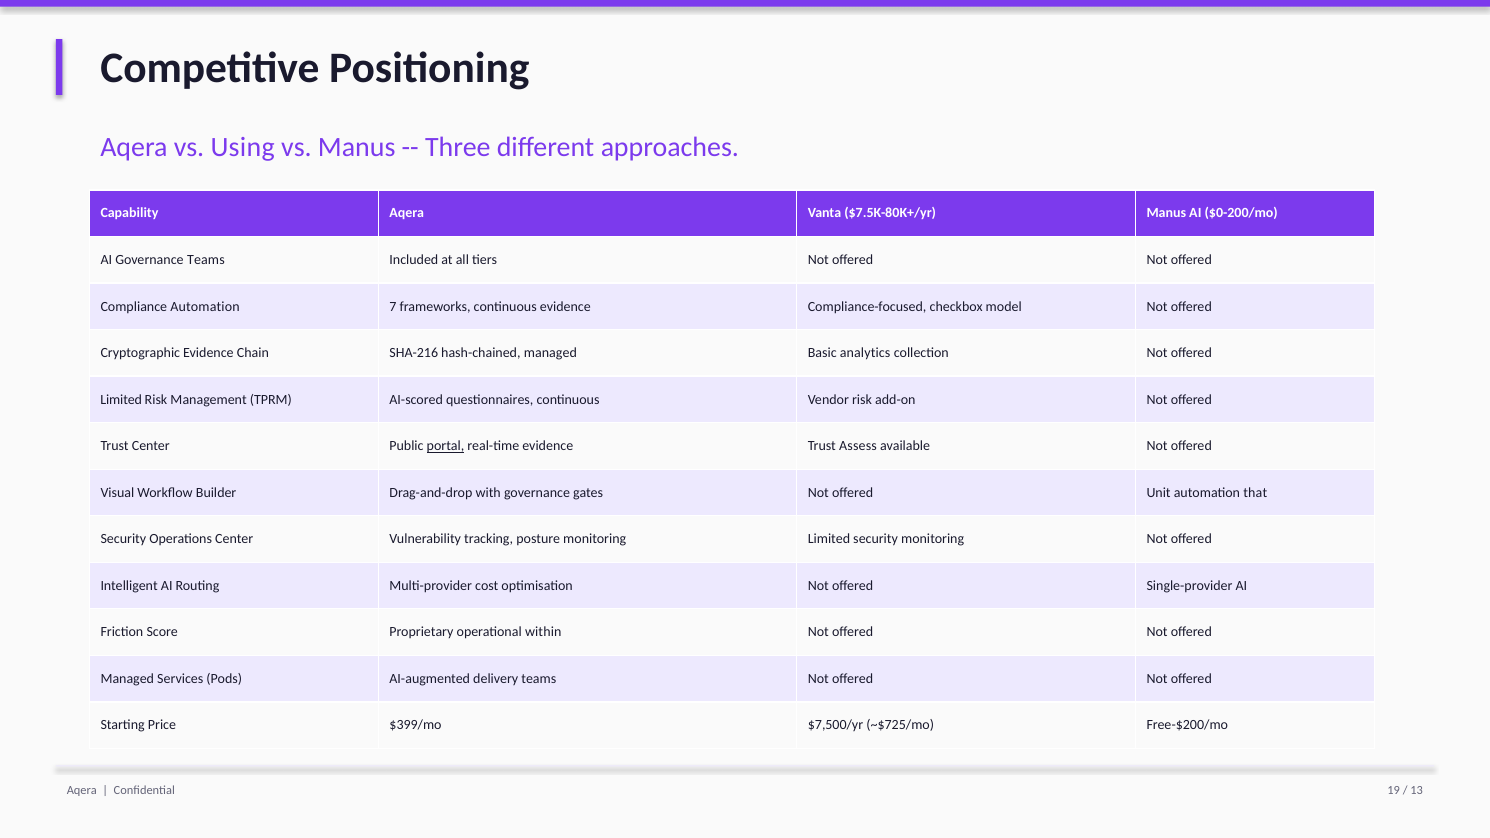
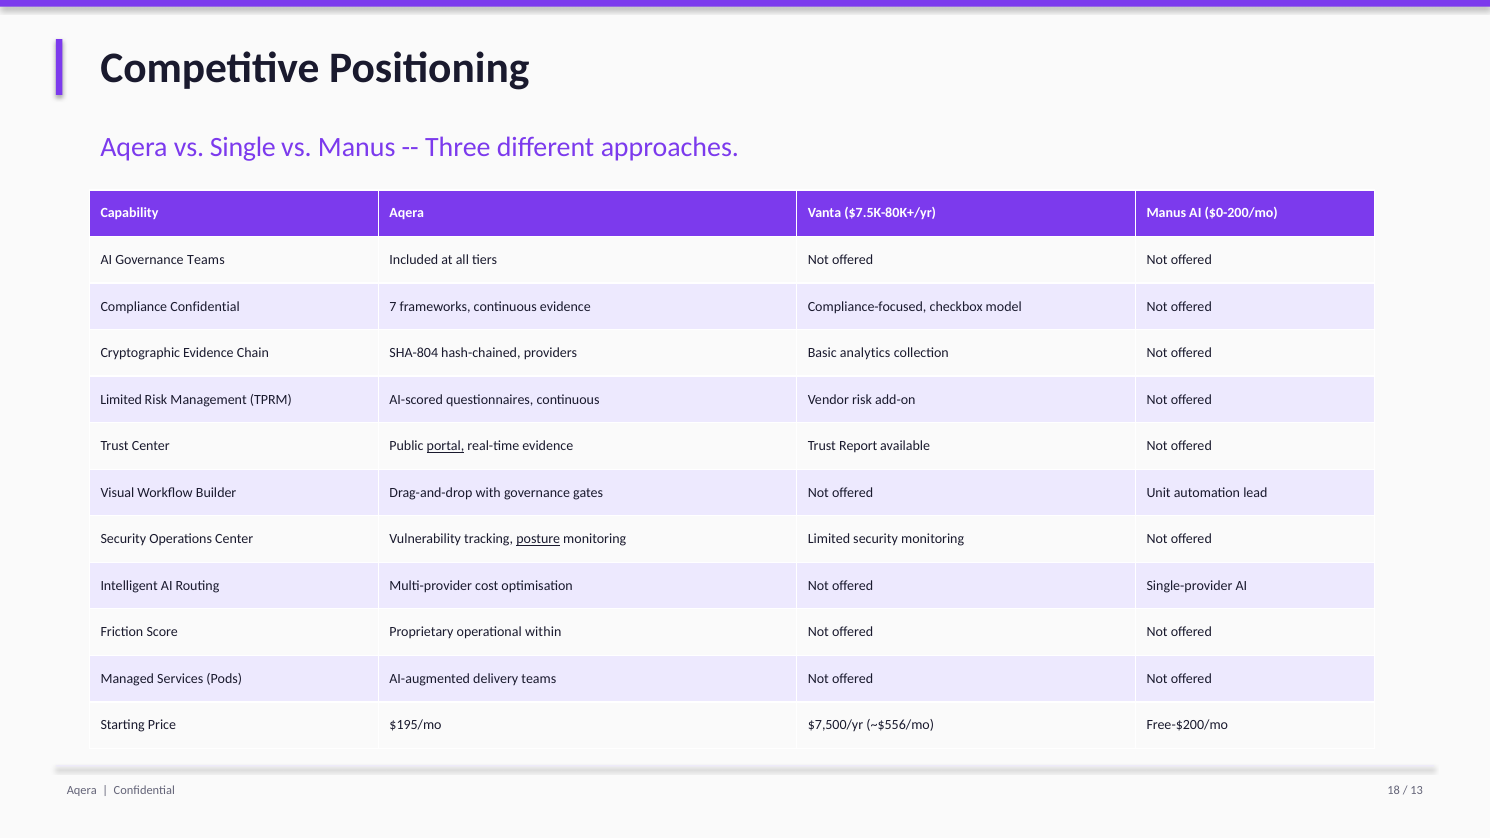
Using: Using -> Single
Compliance Automation: Automation -> Confidential
SHA-216: SHA-216 -> SHA-804
hash-chained managed: managed -> providers
Assess: Assess -> Report
that: that -> lead
posture underline: none -> present
$399/mo: $399/mo -> $195/mo
~$725/mo: ~$725/mo -> ~$556/mo
19: 19 -> 18
